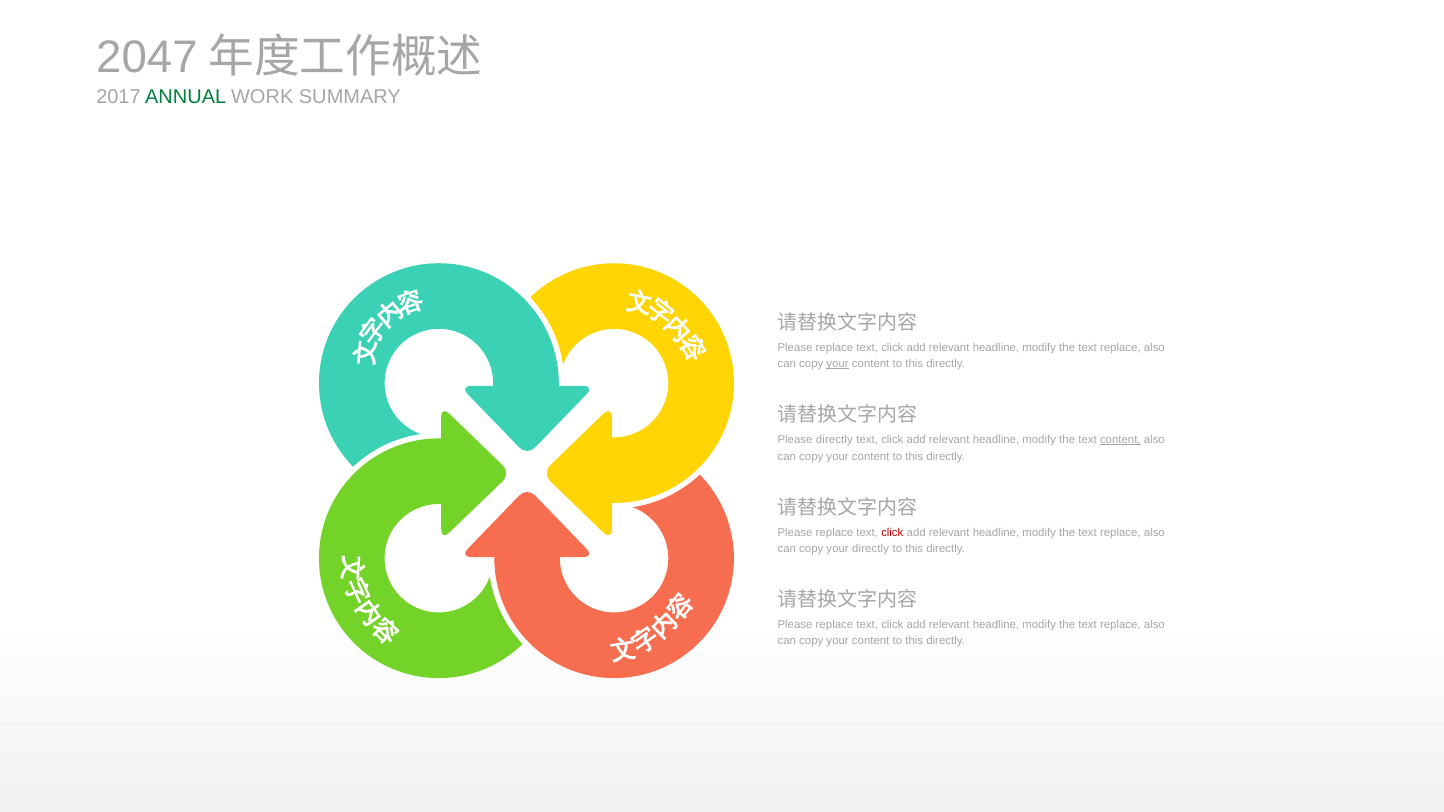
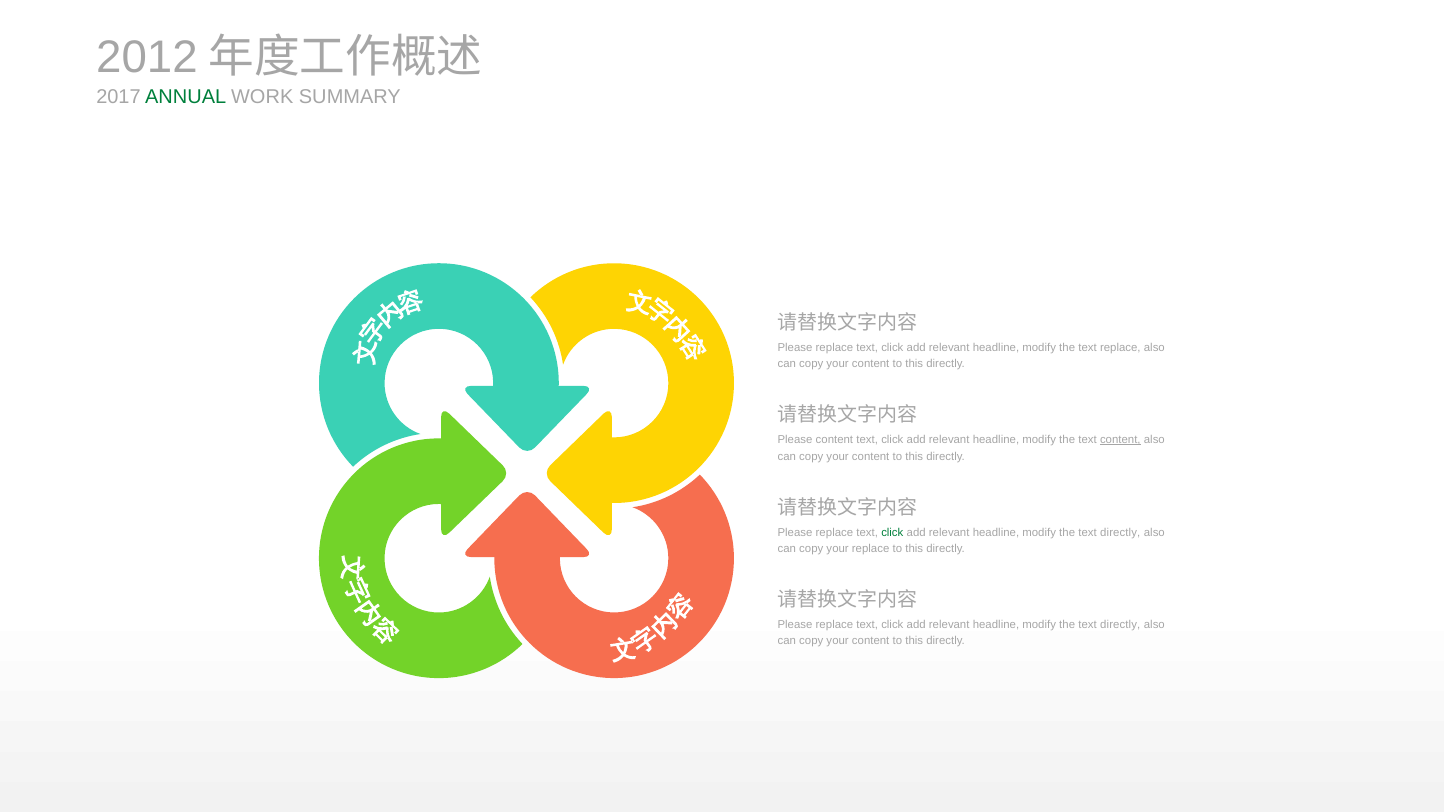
2047: 2047 -> 2012
your at (838, 364) underline: present -> none
Please directly: directly -> content
click at (892, 532) colour: red -> green
replace at (1120, 532): replace -> directly
your directly: directly -> replace
replace at (1120, 625): replace -> directly
